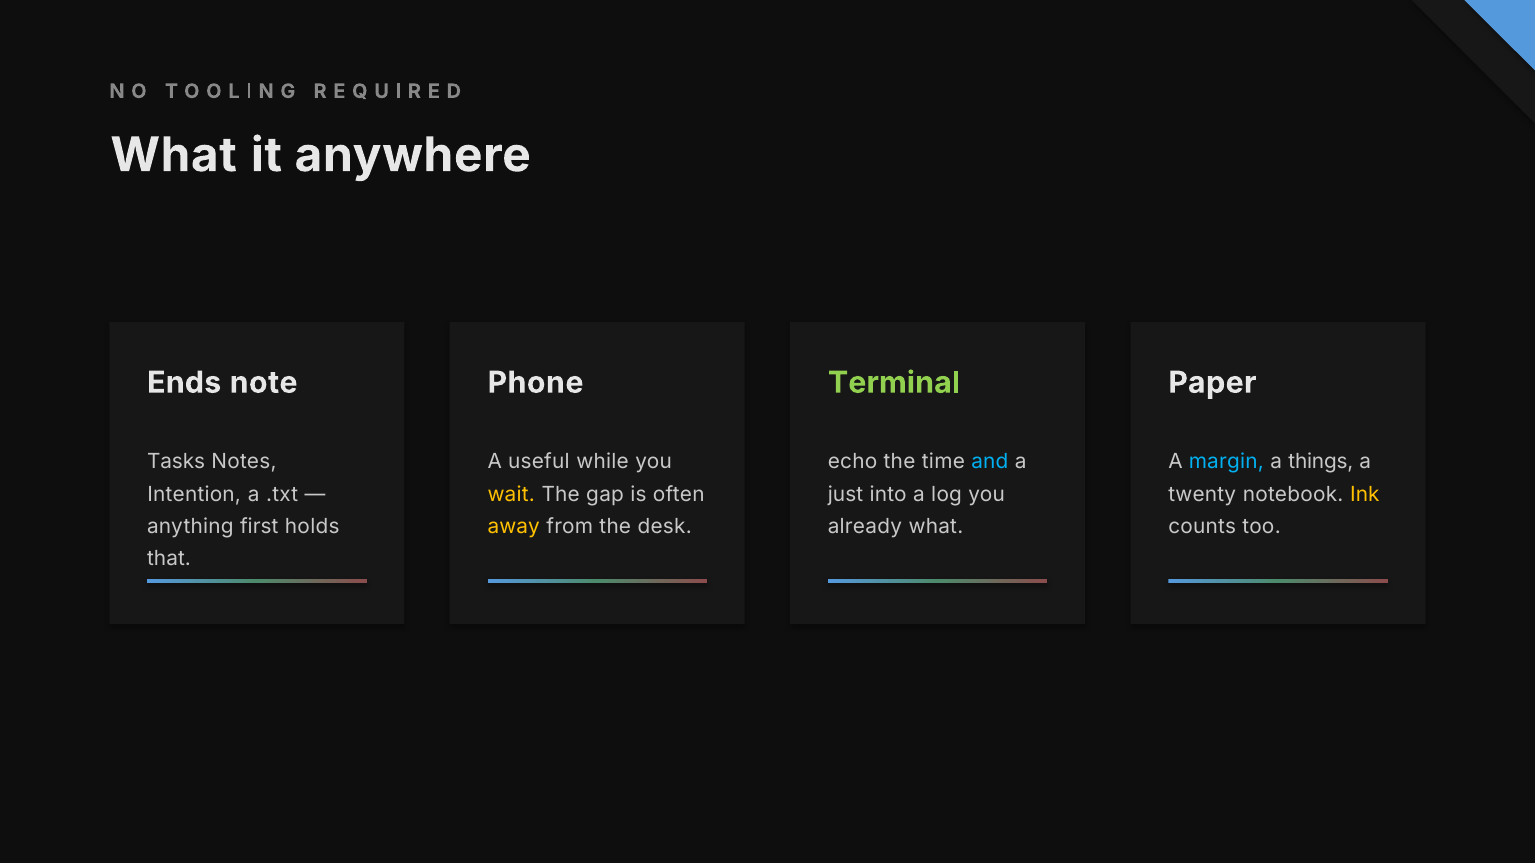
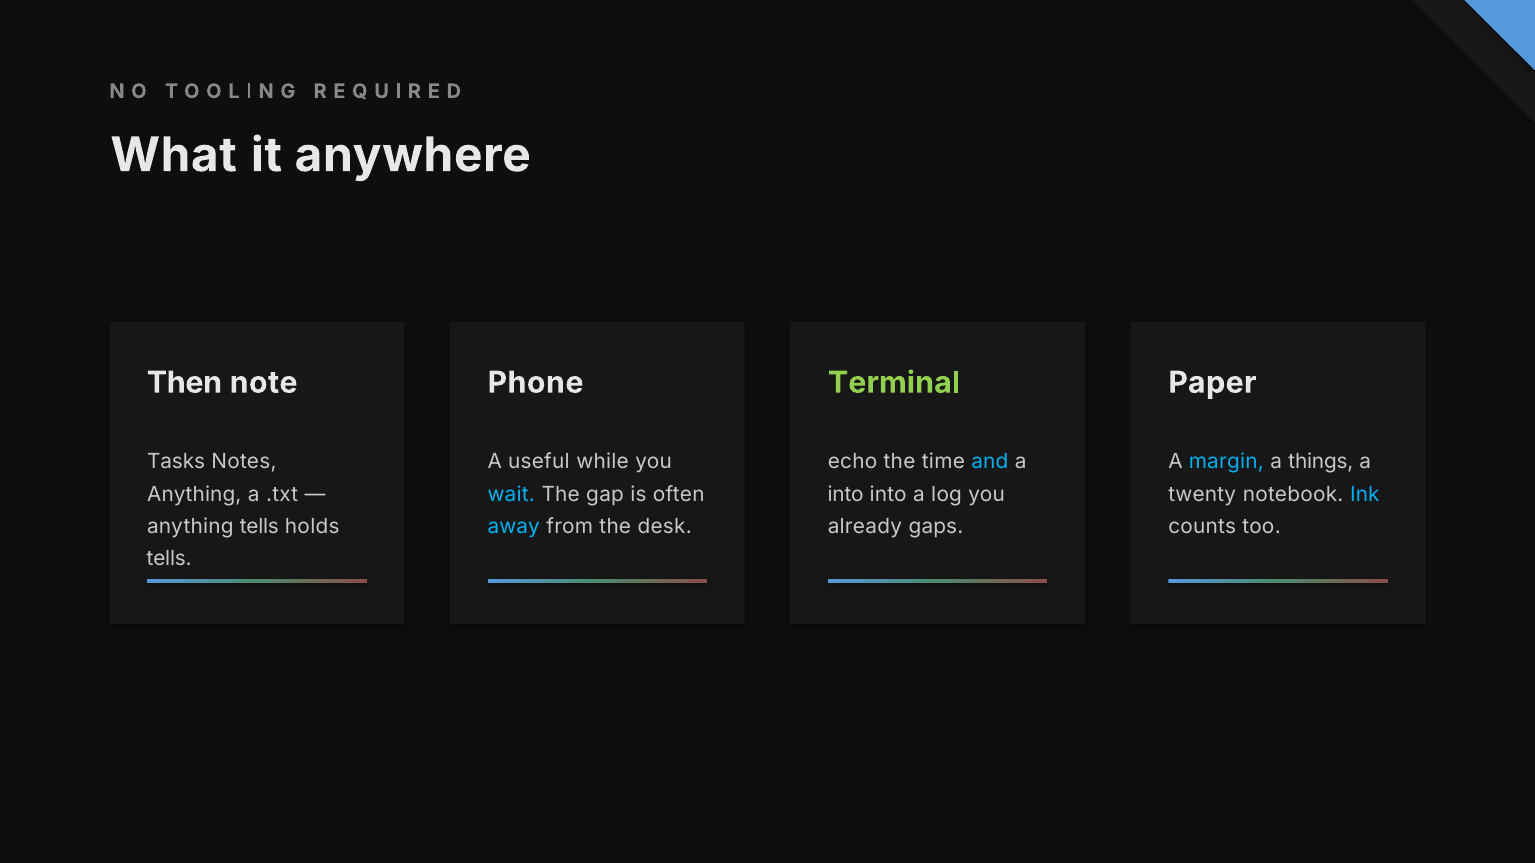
Ends: Ends -> Then
Intention at (194, 494): Intention -> Anything
wait colour: yellow -> light blue
just at (846, 494): just -> into
Ink colour: yellow -> light blue
anything first: first -> tells
away colour: yellow -> light blue
already what: what -> gaps
that at (169, 559): that -> tells
